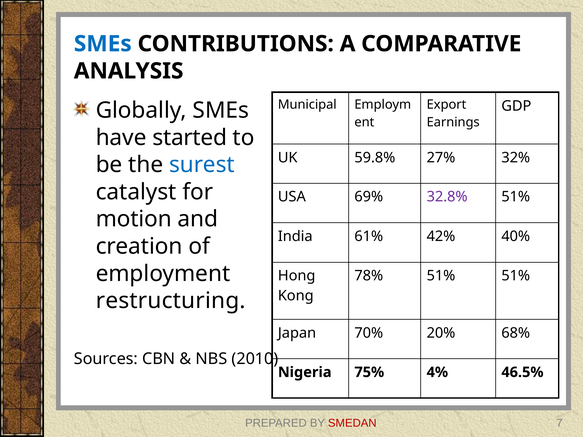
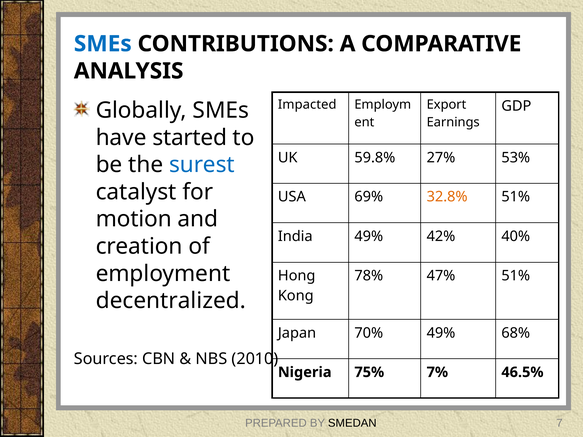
Municipal: Municipal -> Impacted
32%: 32% -> 53%
32.8% colour: purple -> orange
India 61%: 61% -> 49%
78% 51%: 51% -> 47%
restructuring: restructuring -> decentralized
70% 20%: 20% -> 49%
4%: 4% -> 7%
SMEDAN colour: red -> black
